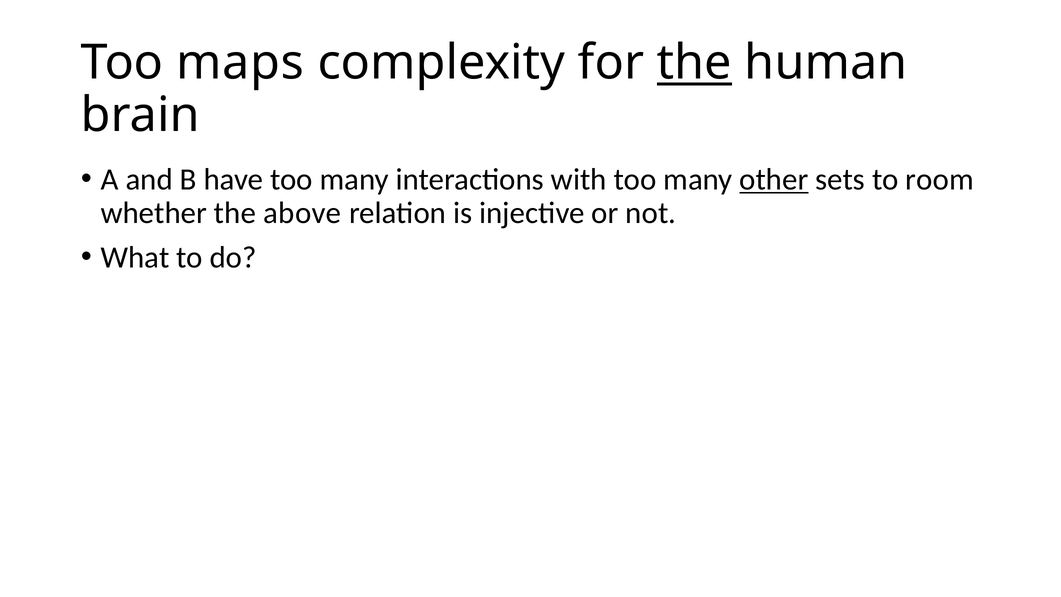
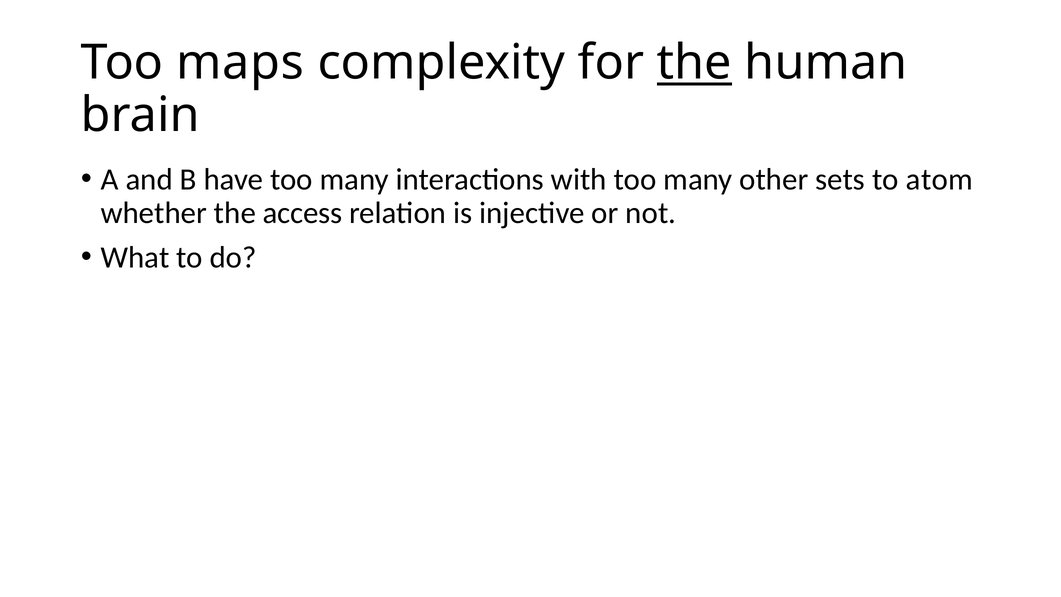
other underline: present -> none
room: room -> atom
above: above -> access
